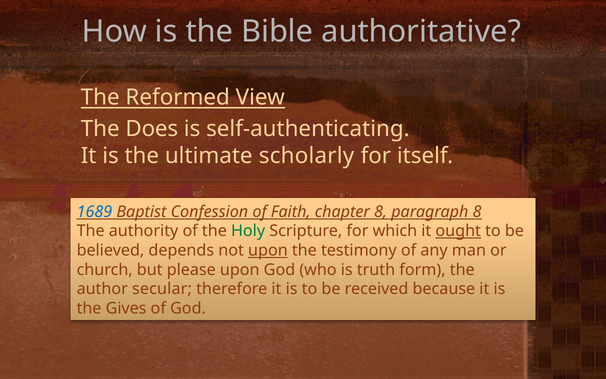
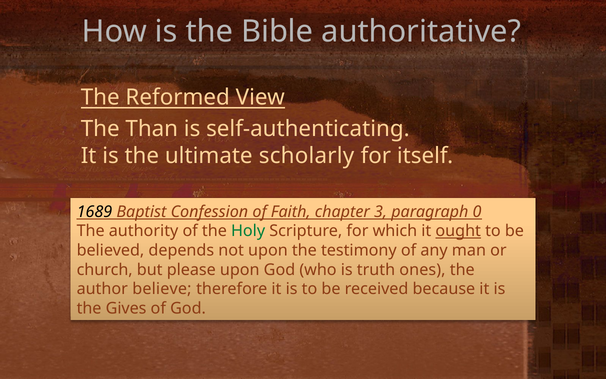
Does: Does -> Than
1689 colour: blue -> black
chapter 8: 8 -> 3
paragraph 8: 8 -> 0
upon at (268, 250) underline: present -> none
form: form -> ones
secular: secular -> believe
